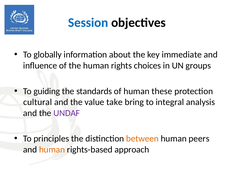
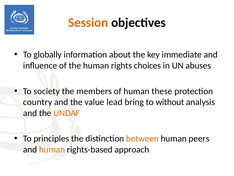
Session colour: blue -> orange
groups: groups -> abuses
guiding: guiding -> society
standards: standards -> members
cultural: cultural -> country
take: take -> lead
integral: integral -> without
UNDAF colour: purple -> orange
